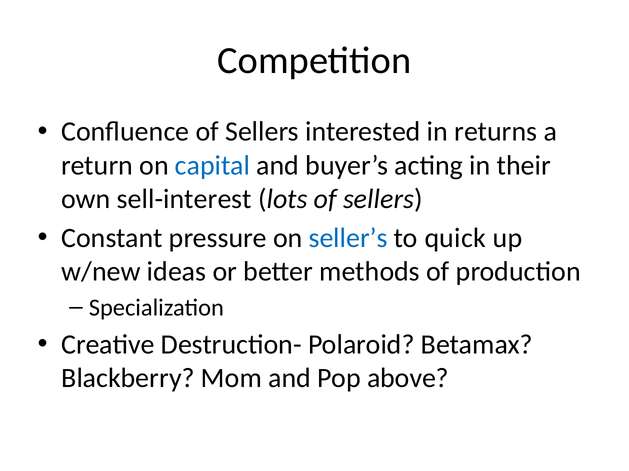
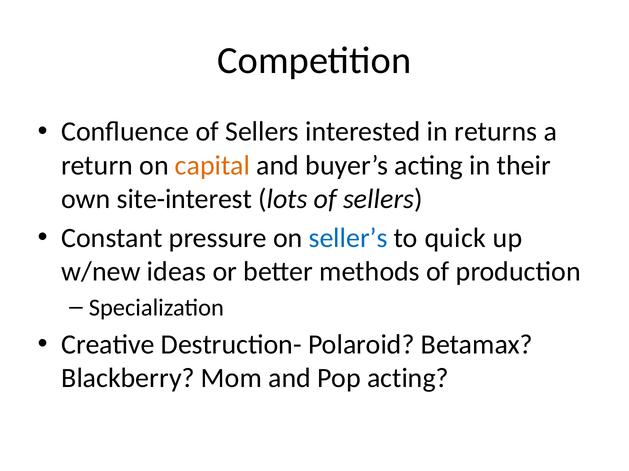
capital colour: blue -> orange
sell-interest: sell-interest -> site-interest
Pop above: above -> acting
